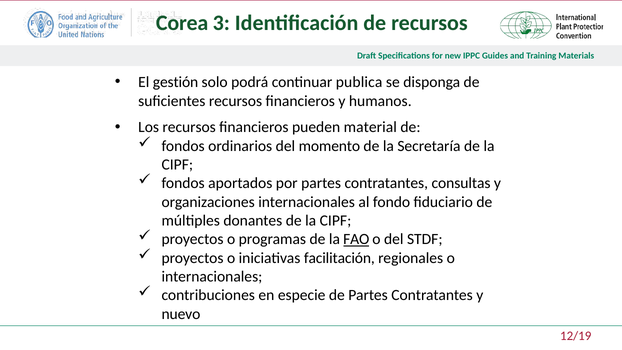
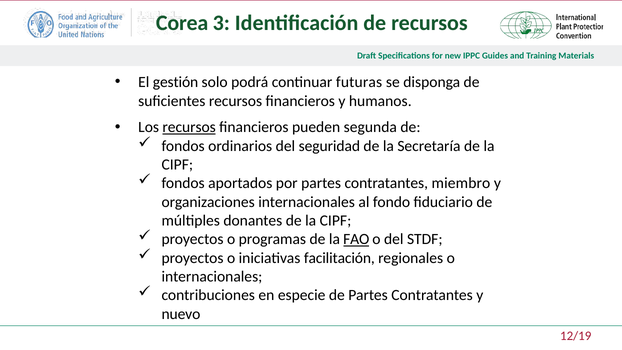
publica: publica -> futuras
recursos at (189, 127) underline: none -> present
material: material -> segunda
momento: momento -> seguridad
consultas: consultas -> miembro
